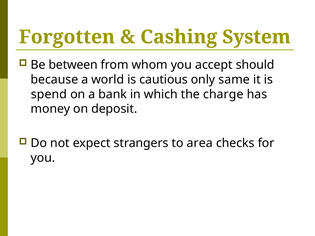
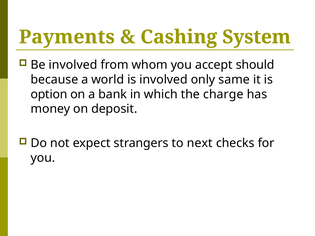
Forgotten: Forgotten -> Payments
Be between: between -> involved
is cautious: cautious -> involved
spend: spend -> option
area: area -> next
